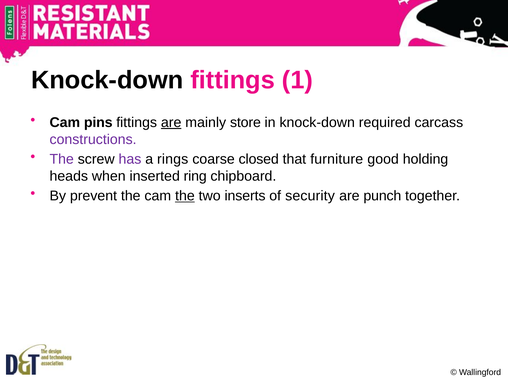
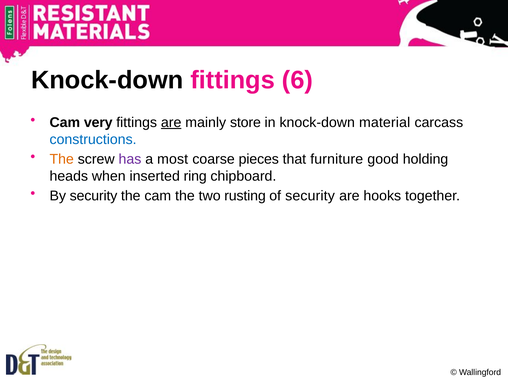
1: 1 -> 6
pins: pins -> very
required: required -> material
constructions colour: purple -> blue
The at (62, 159) colour: purple -> orange
rings: rings -> most
closed: closed -> pieces
By prevent: prevent -> security
the at (185, 196) underline: present -> none
inserts: inserts -> rusting
punch: punch -> hooks
